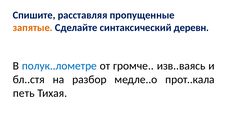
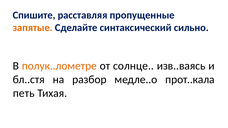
деревн: деревн -> сильно
полук..лометре colour: blue -> orange
громче: громче -> солнце
